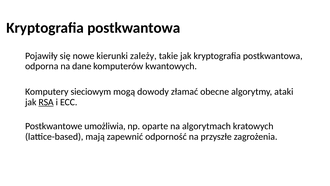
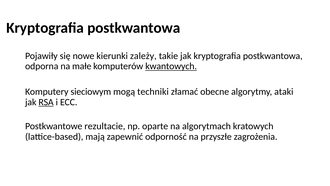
dane: dane -> małe
kwantowych underline: none -> present
dowody: dowody -> techniki
umożliwia: umożliwia -> rezultacie
